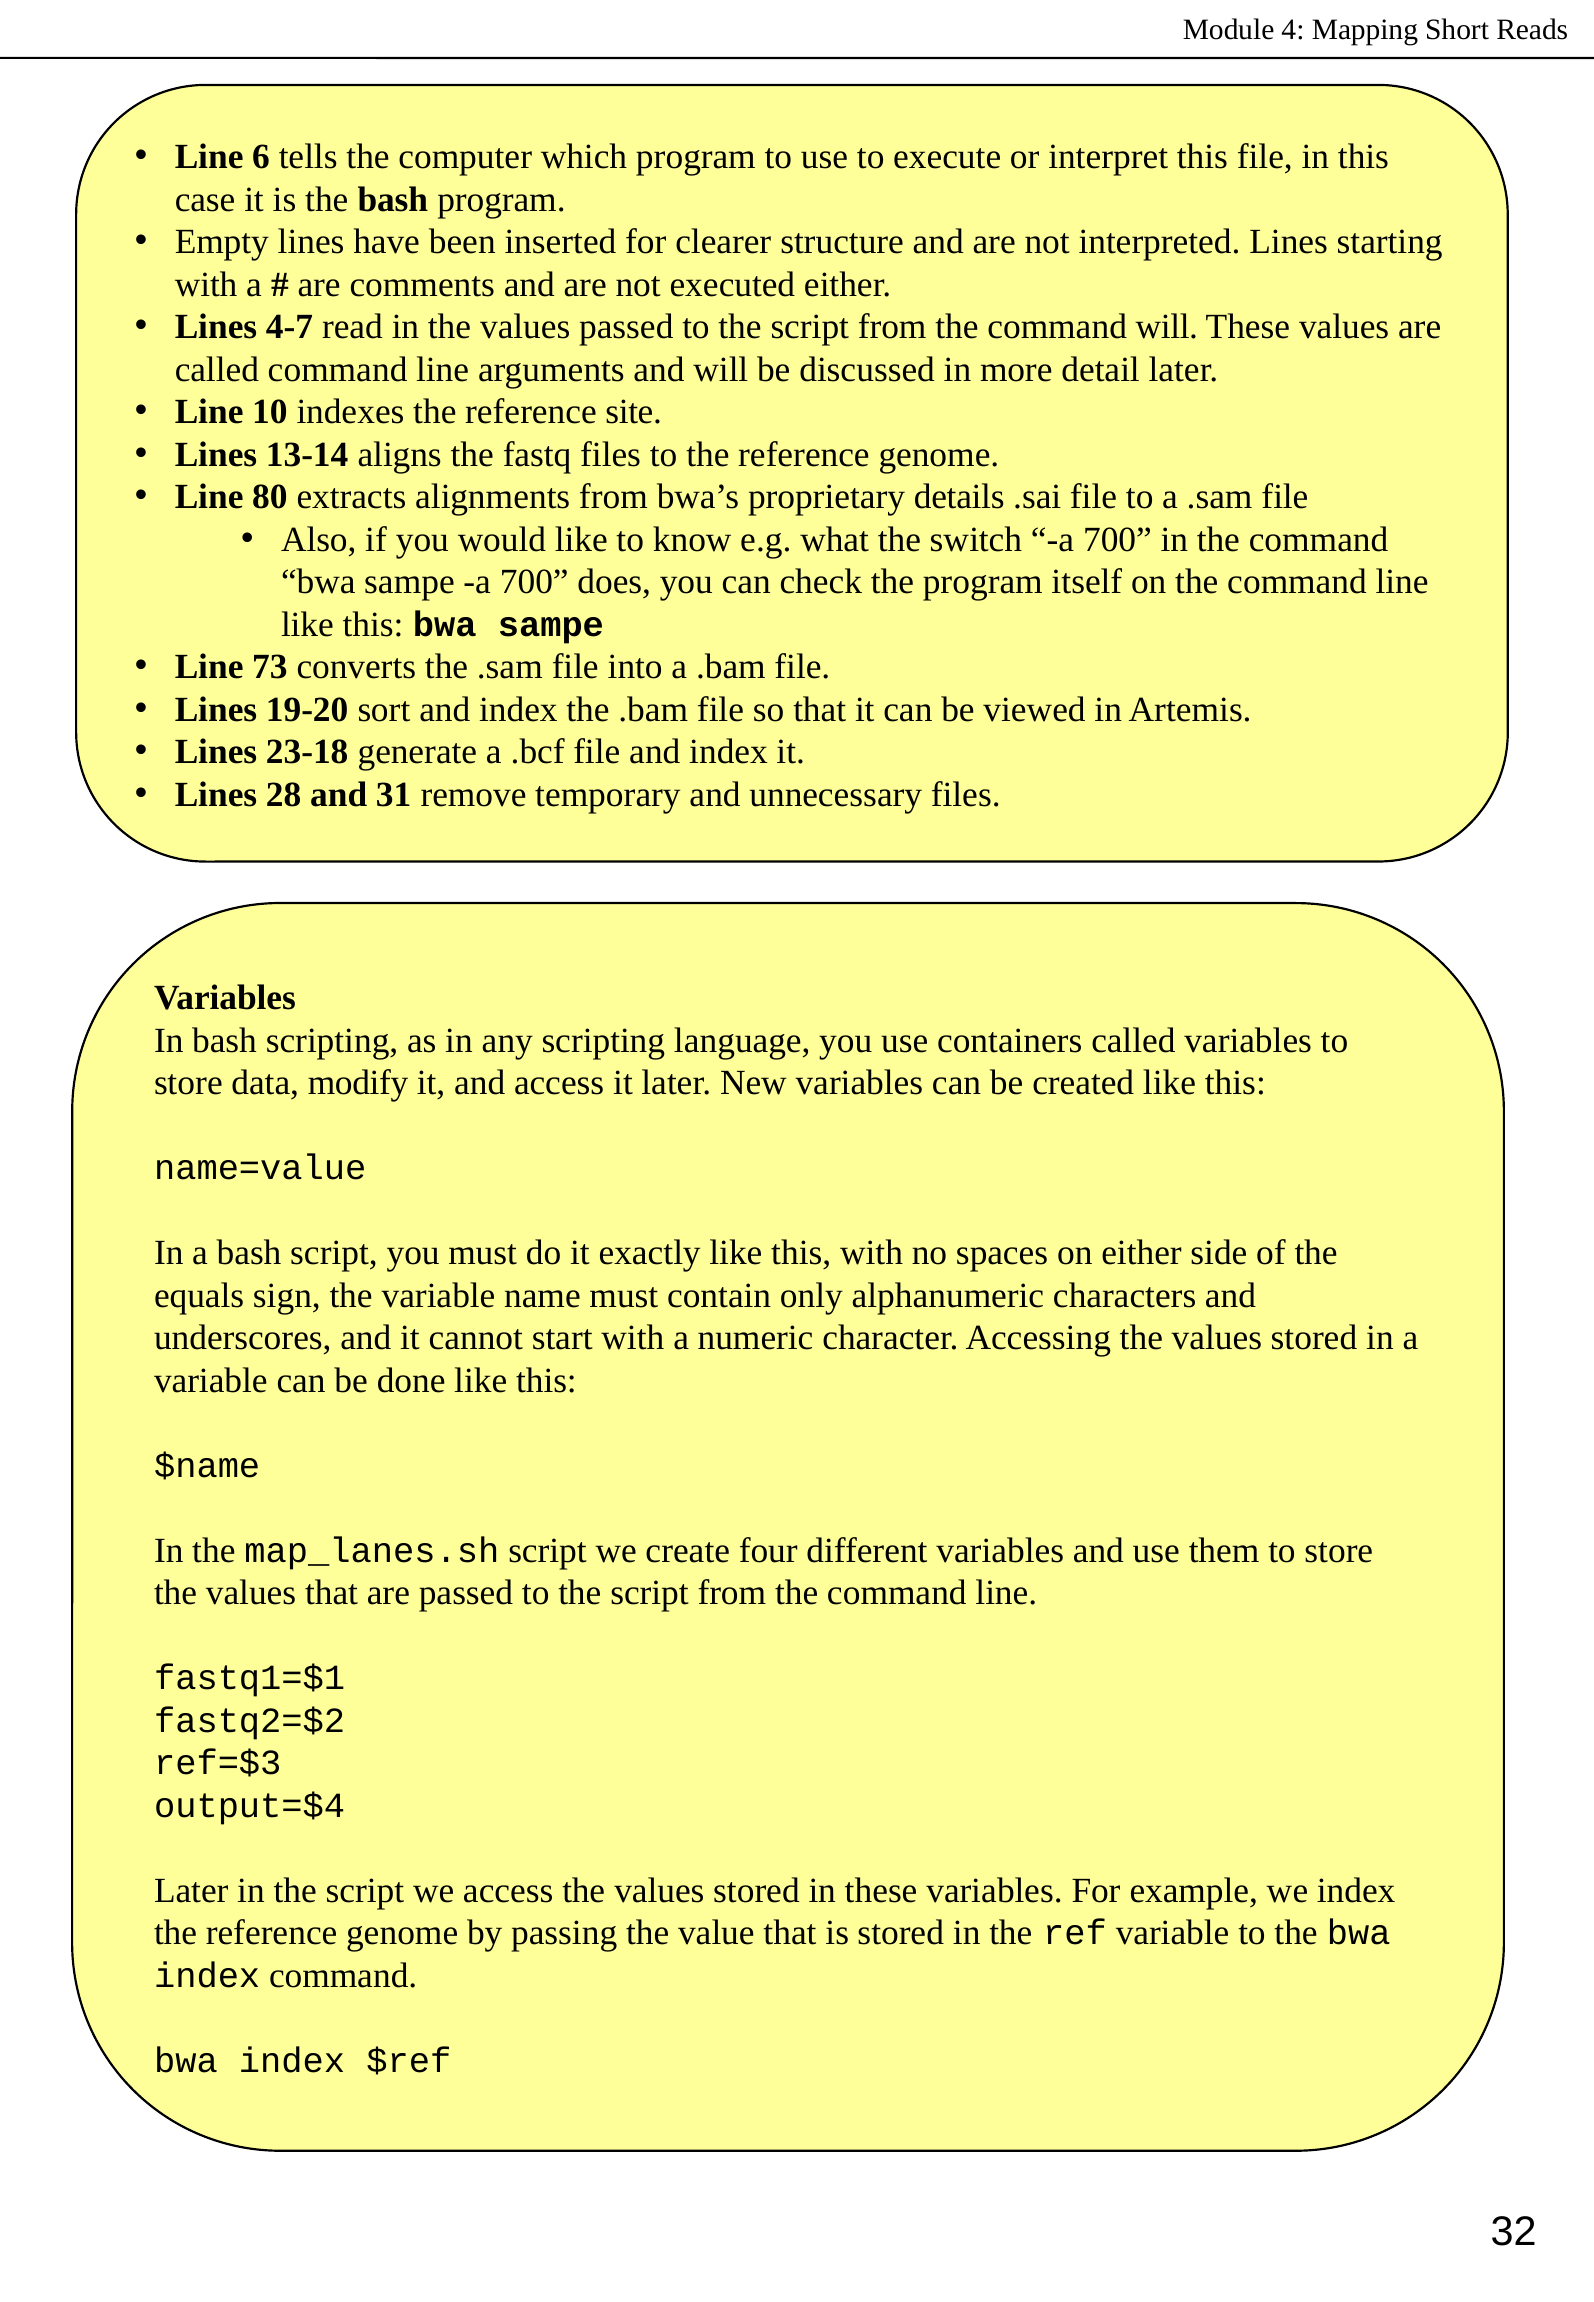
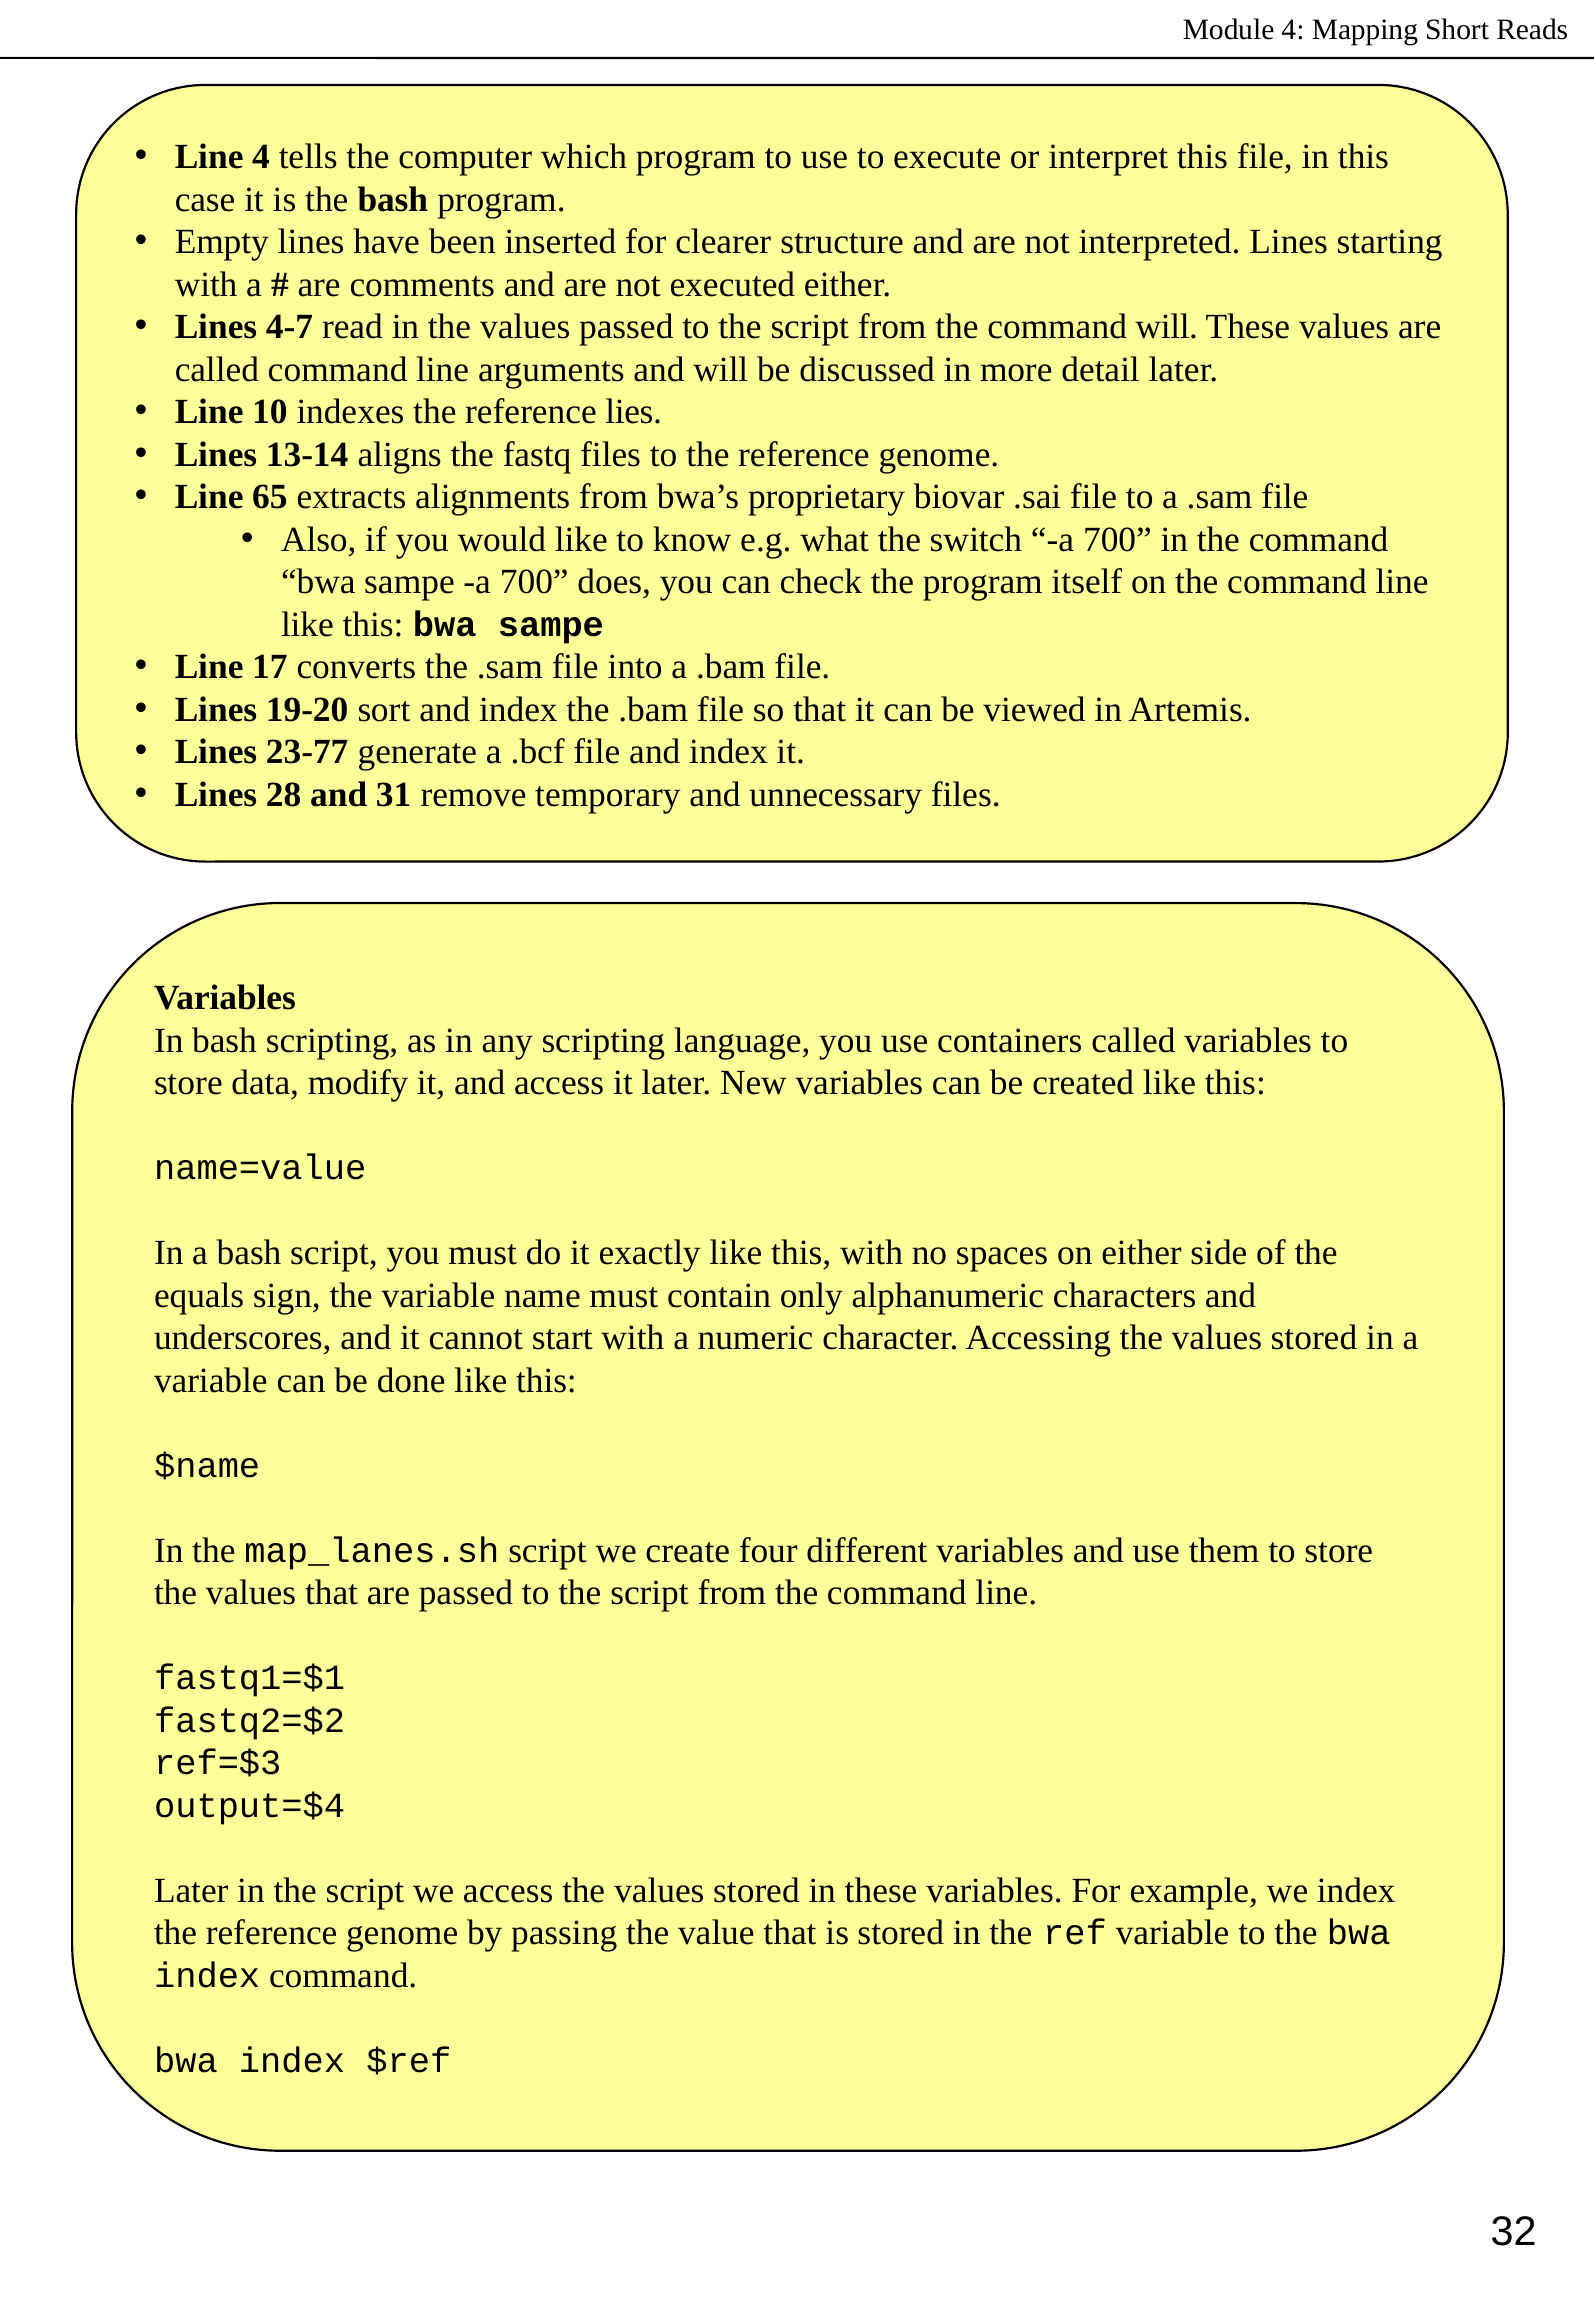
Line 6: 6 -> 4
site: site -> lies
80: 80 -> 65
details: details -> biovar
73: 73 -> 17
23-18: 23-18 -> 23-77
